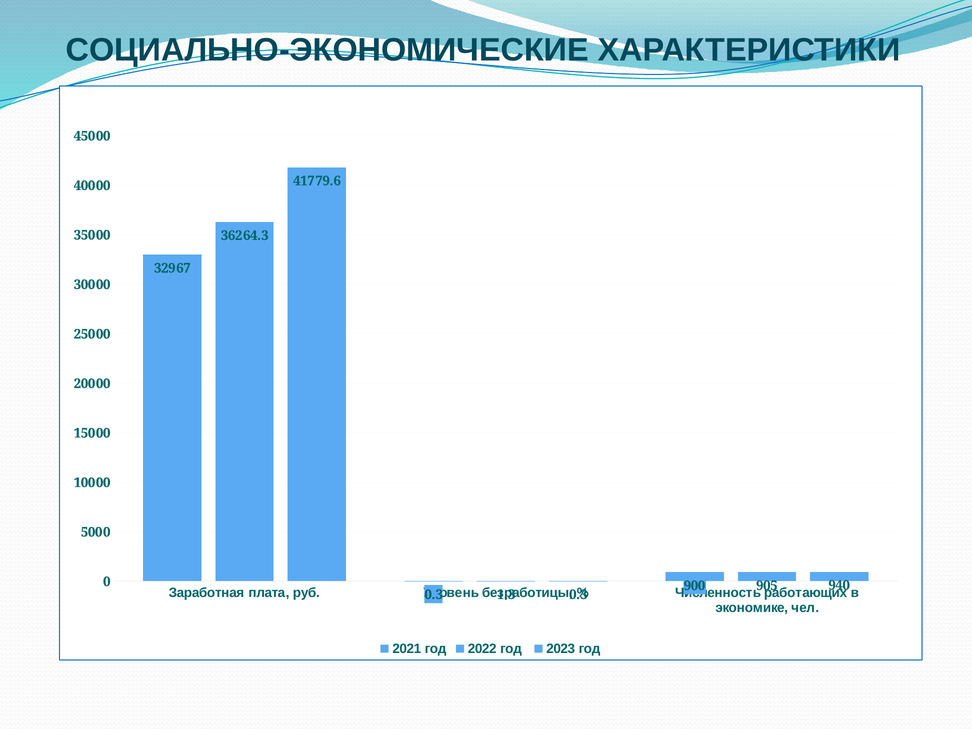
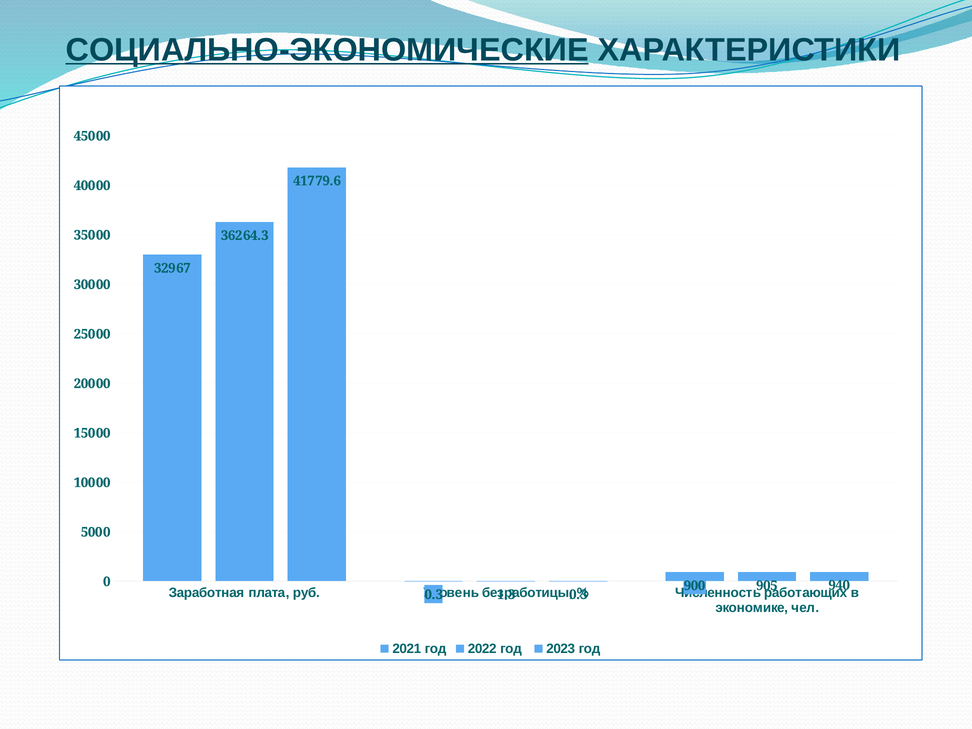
СОЦИАЛЬНО-ЭКОНОМИЧЕСКИЕ underline: none -> present
